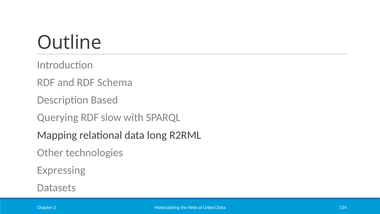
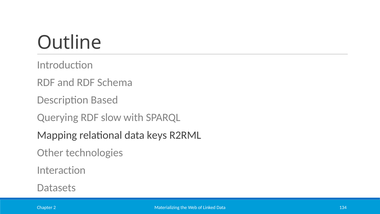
long: long -> keys
Expressing: Expressing -> Interaction
